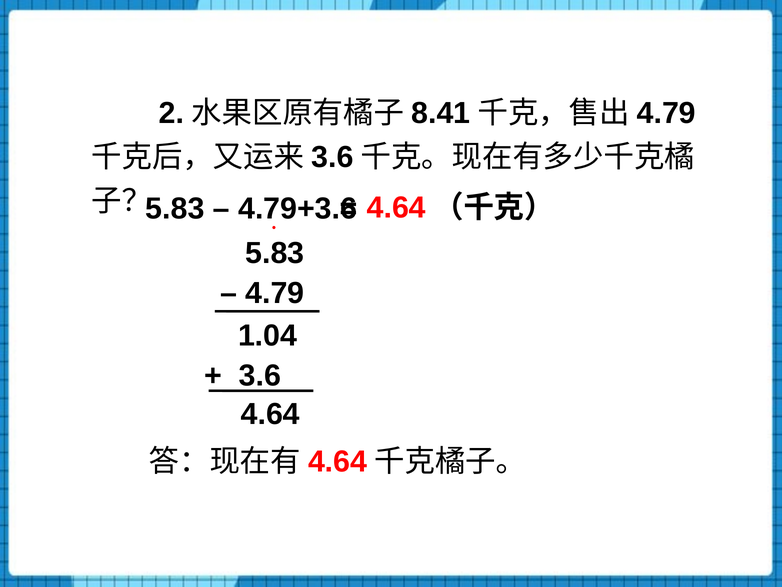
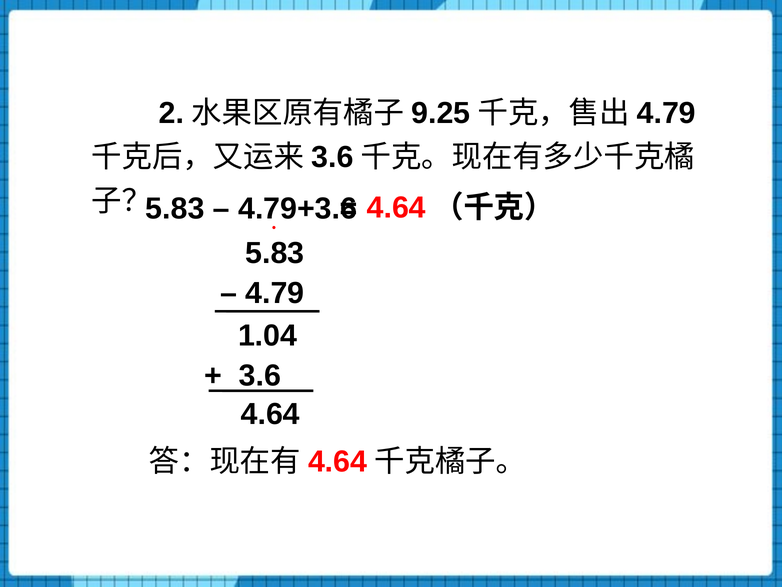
8.41: 8.41 -> 9.25
